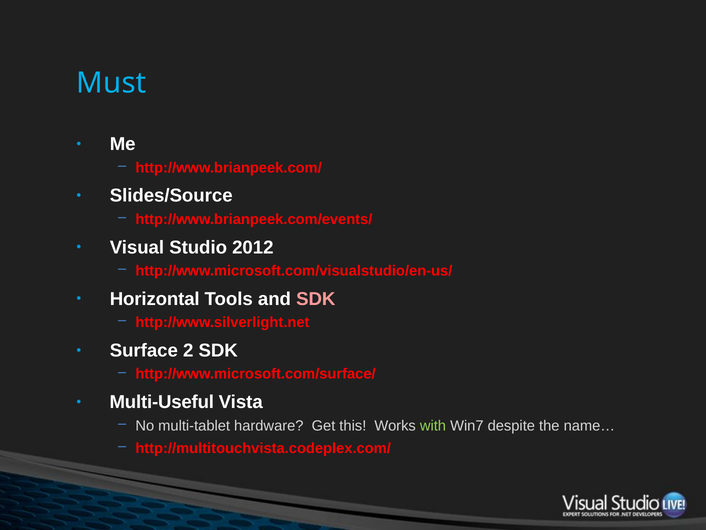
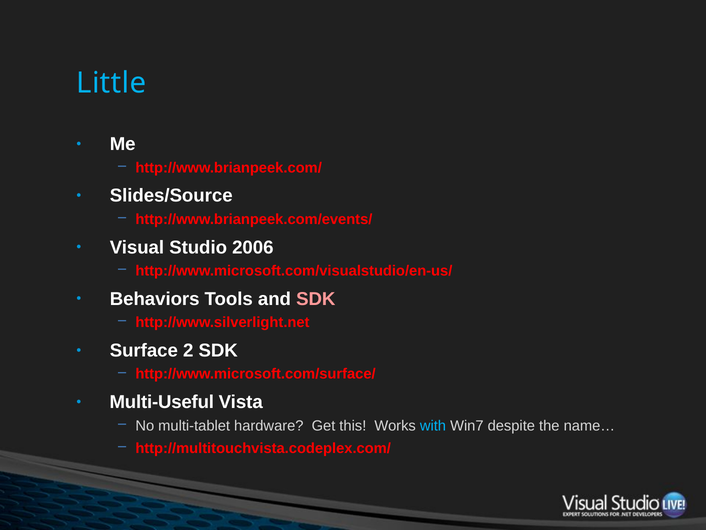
Must: Must -> Little
2012: 2012 -> 2006
Horizontal: Horizontal -> Behaviors
with colour: light green -> light blue
